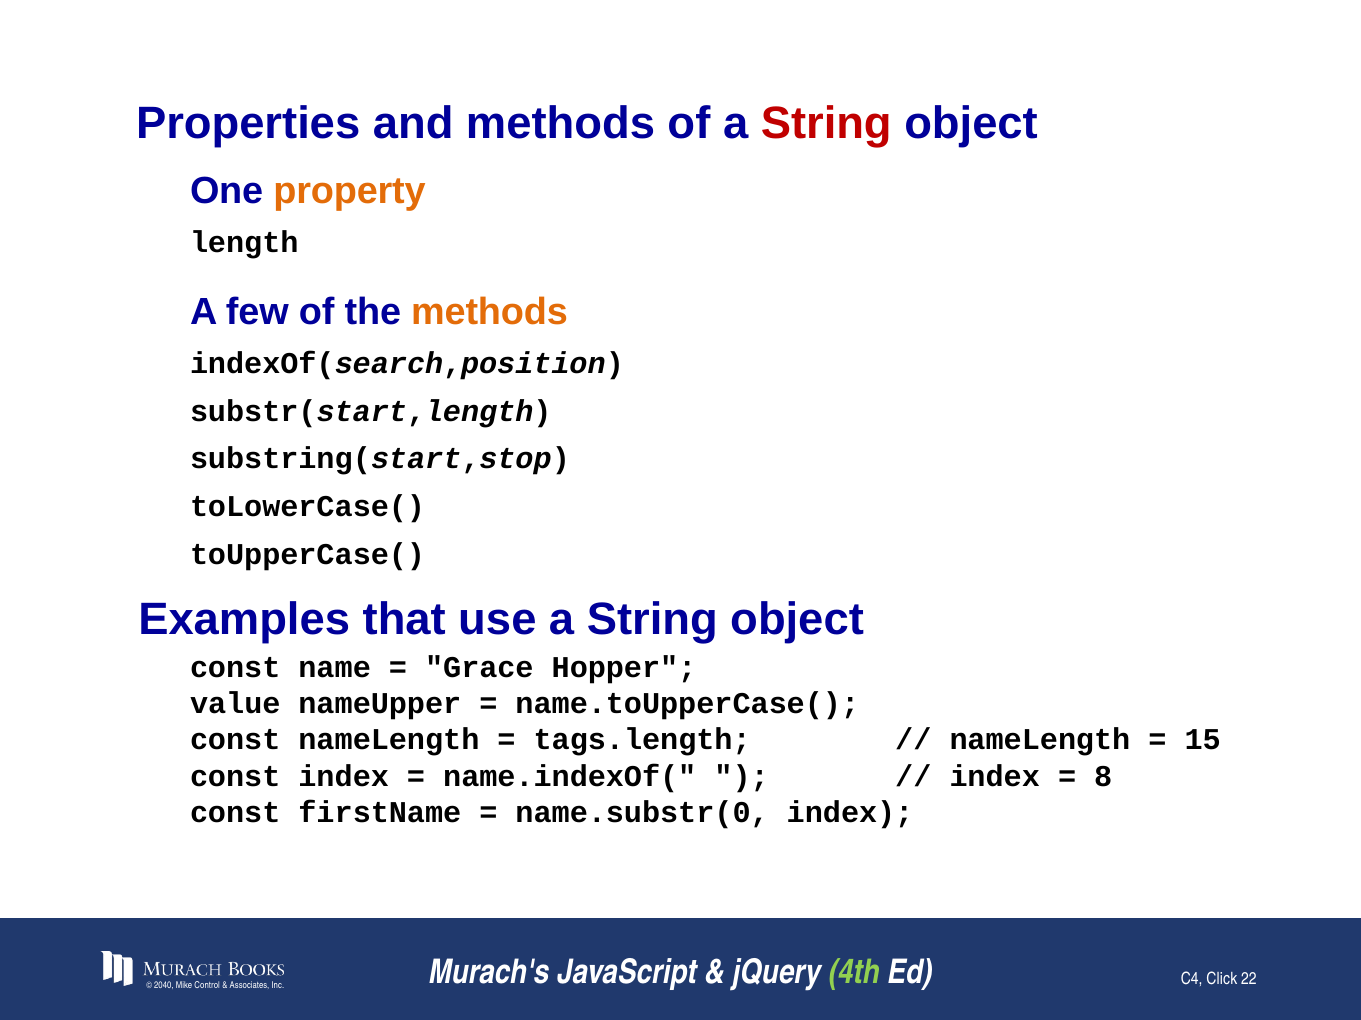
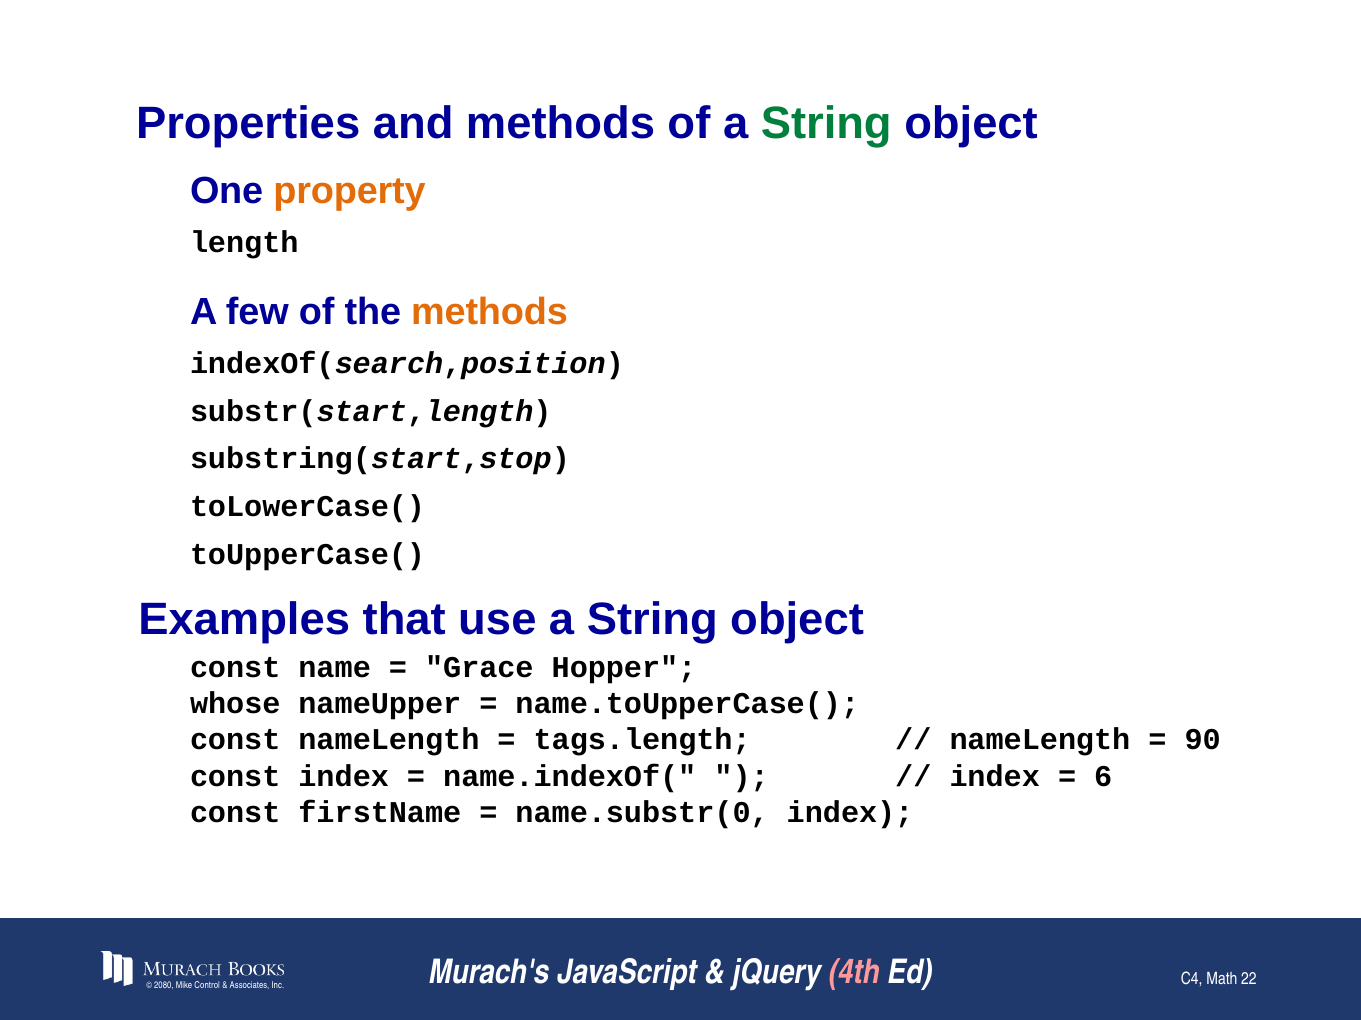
String at (826, 124) colour: red -> green
value: value -> whose
15: 15 -> 90
8: 8 -> 6
4th colour: light green -> pink
2040: 2040 -> 2080
Click: Click -> Math
